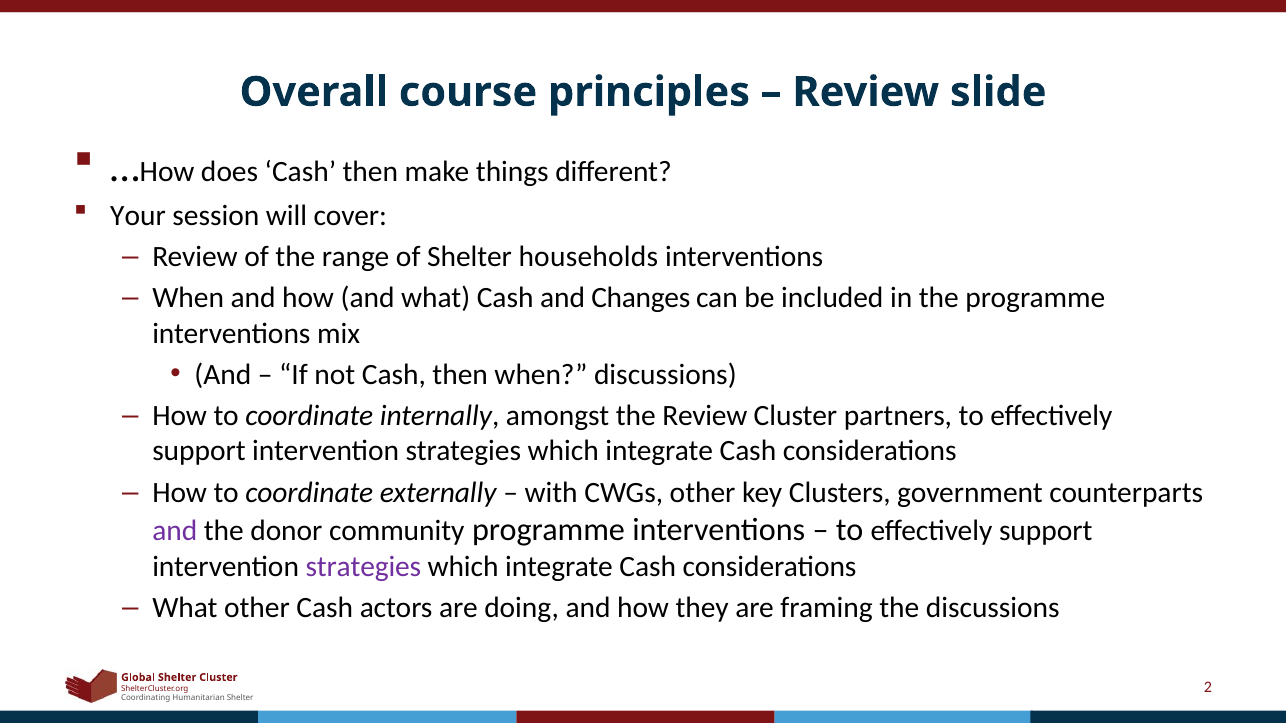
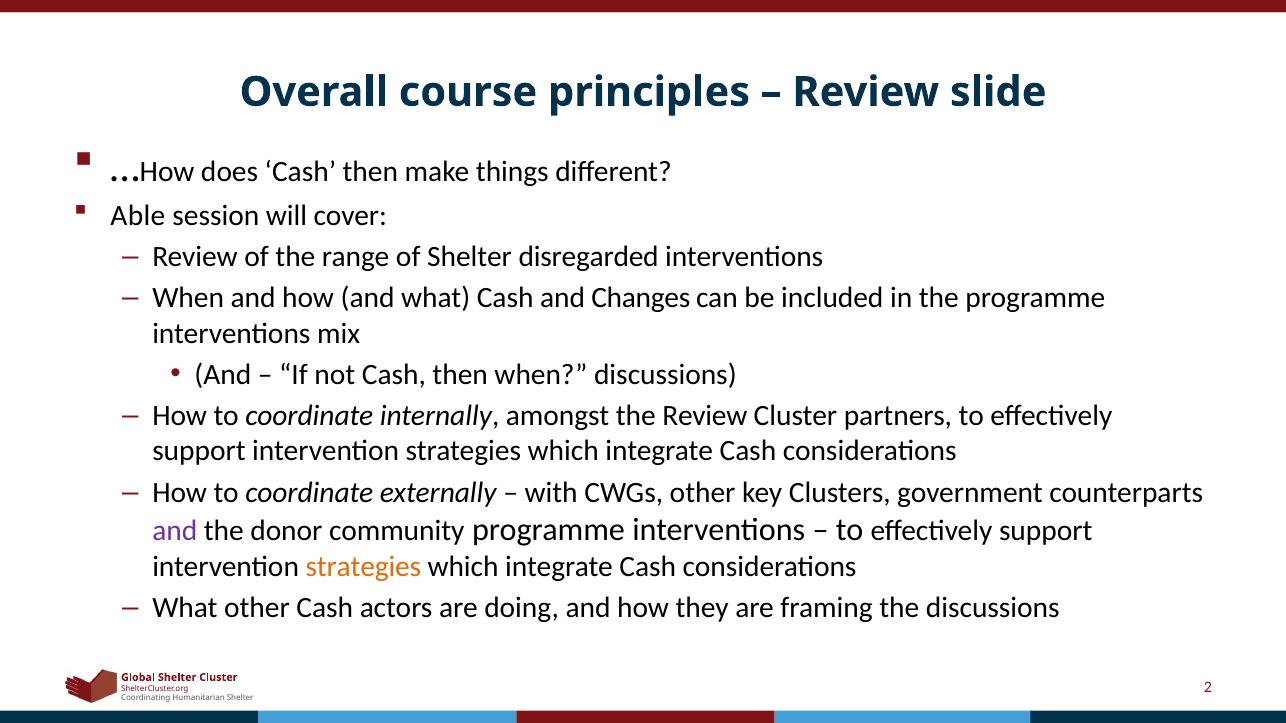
Your: Your -> Able
households: households -> disregarded
strategies at (363, 567) colour: purple -> orange
